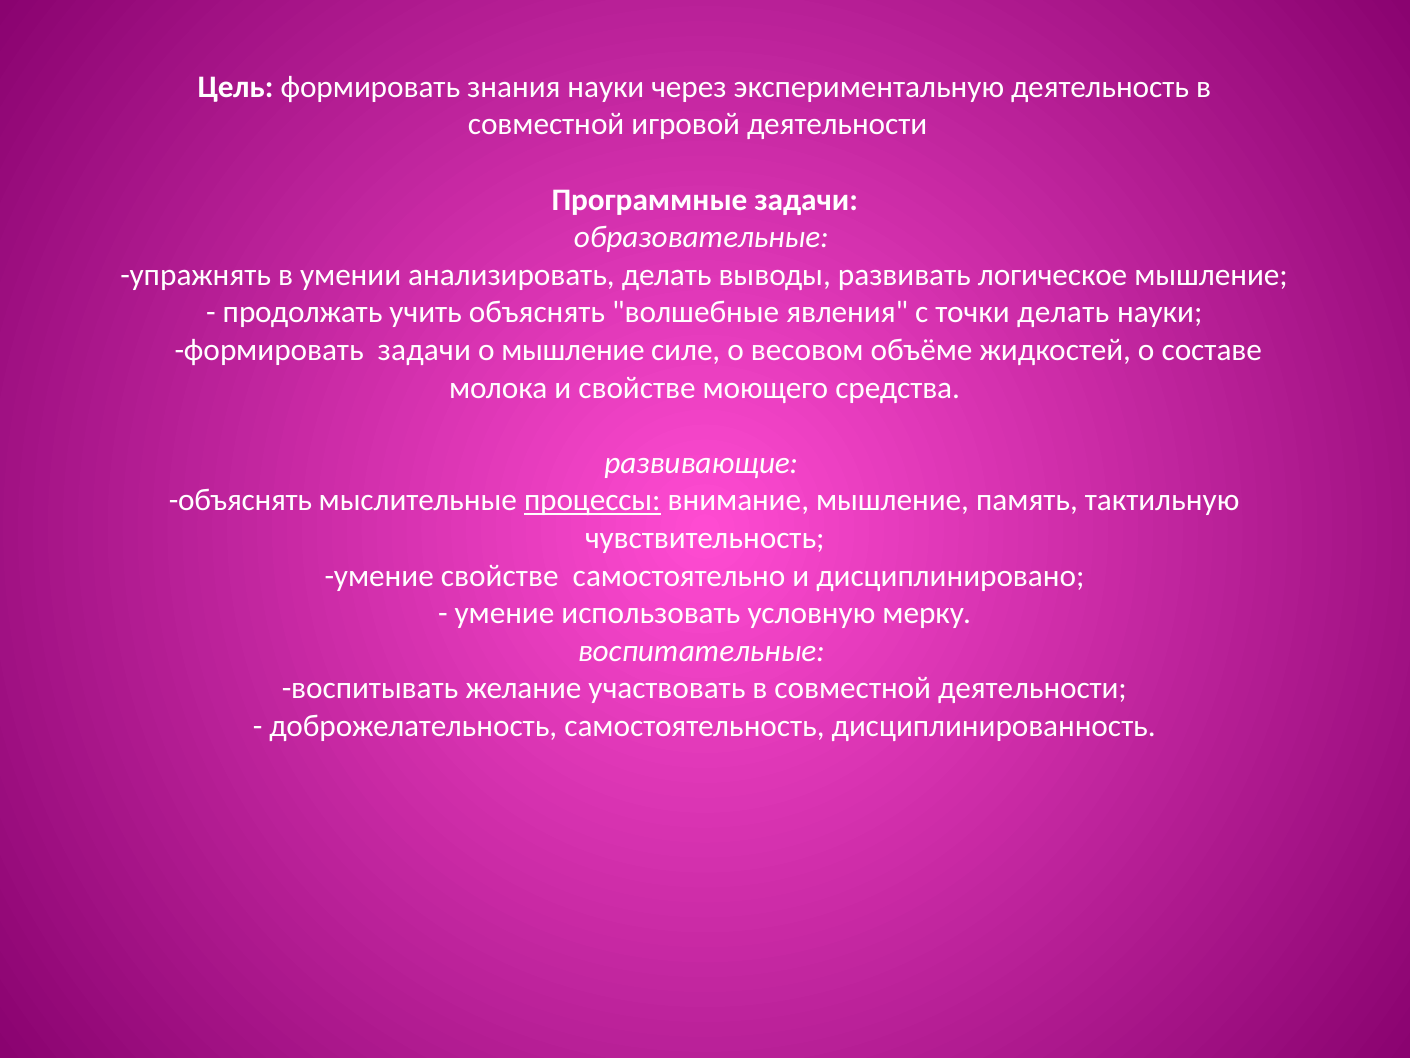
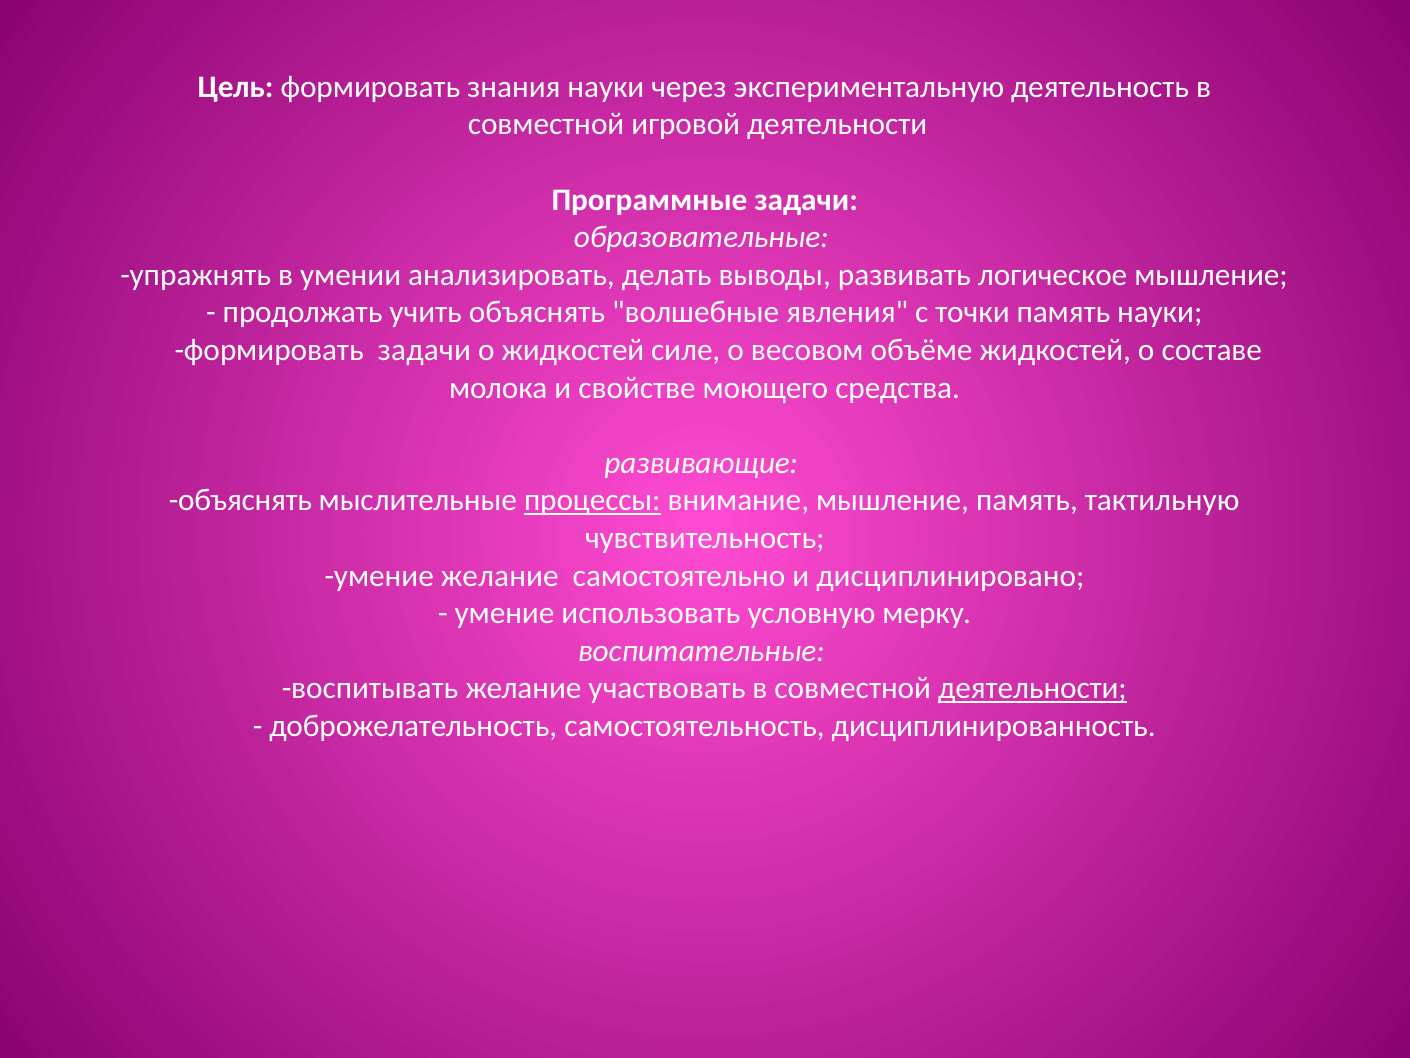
точки делать: делать -> память
о мышление: мышление -> жидкостей
умение свойстве: свойстве -> желание
деятельности at (1032, 688) underline: none -> present
